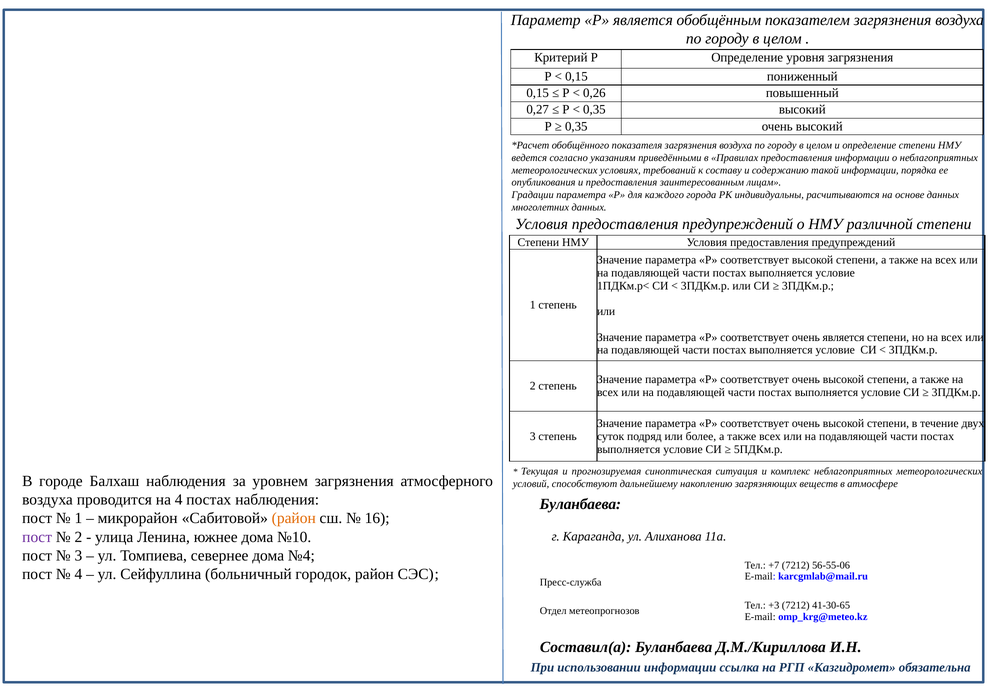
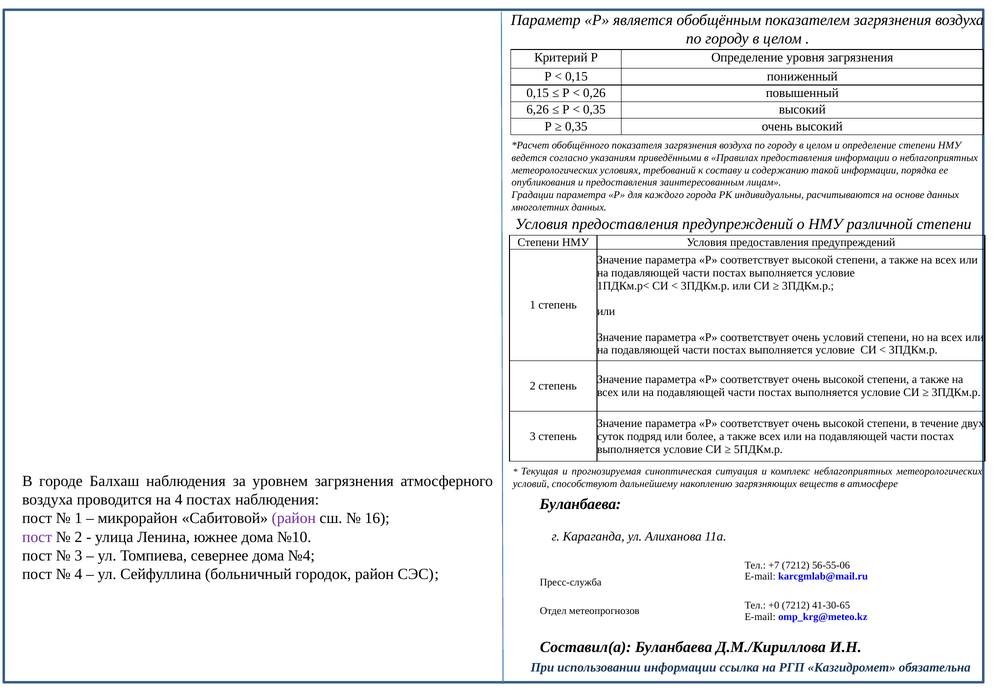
0,27: 0,27 -> 6,26
очень является: является -> условий
район at (294, 519) colour: orange -> purple
+3: +3 -> +0
